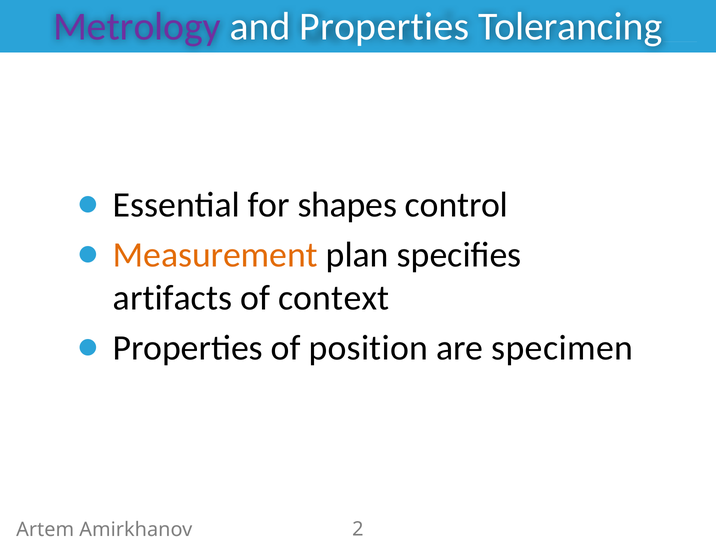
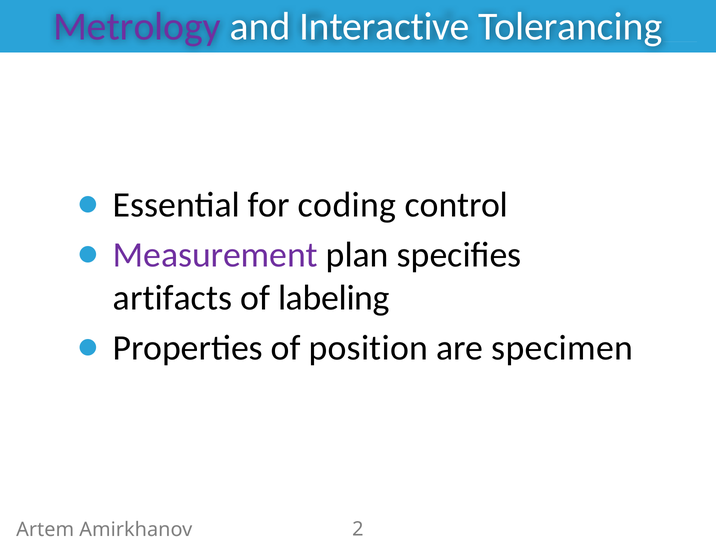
and Properties: Properties -> Interactive
shapes: shapes -> coding
Measurement colour: orange -> purple
context: context -> labeling
